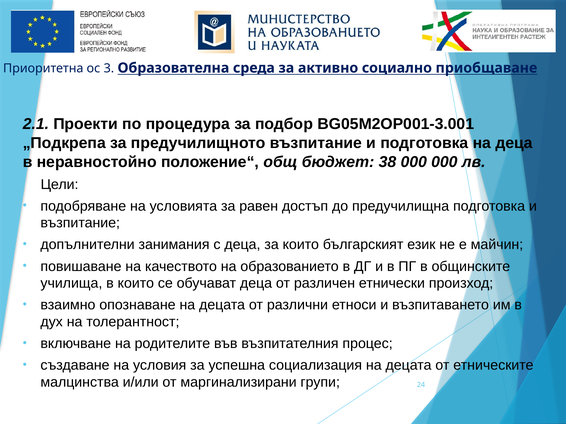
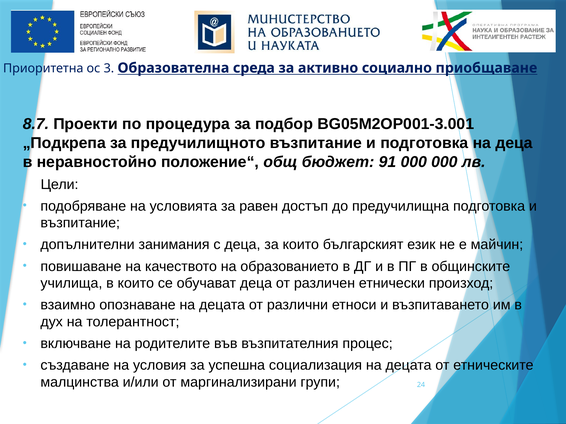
2.1: 2.1 -> 8.7
38: 38 -> 91
